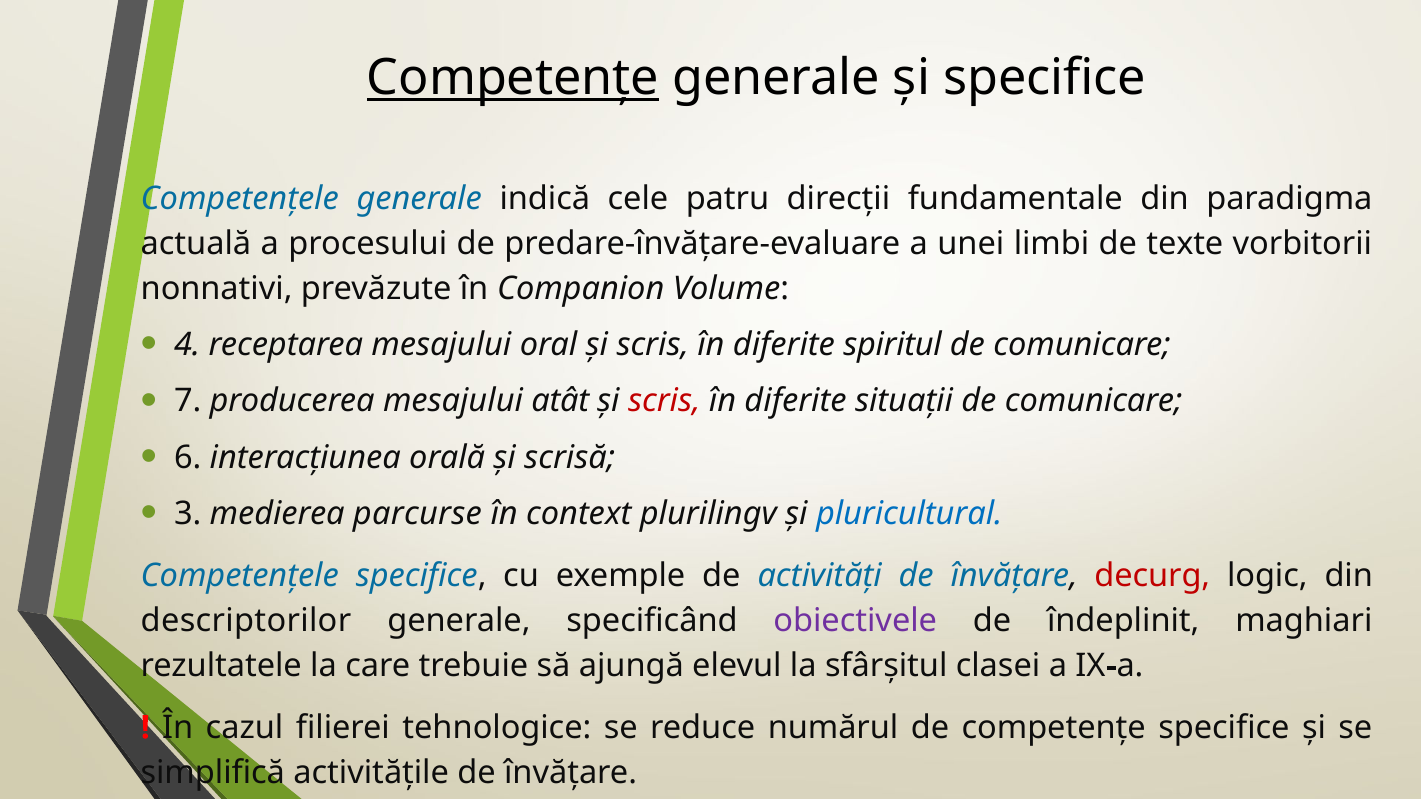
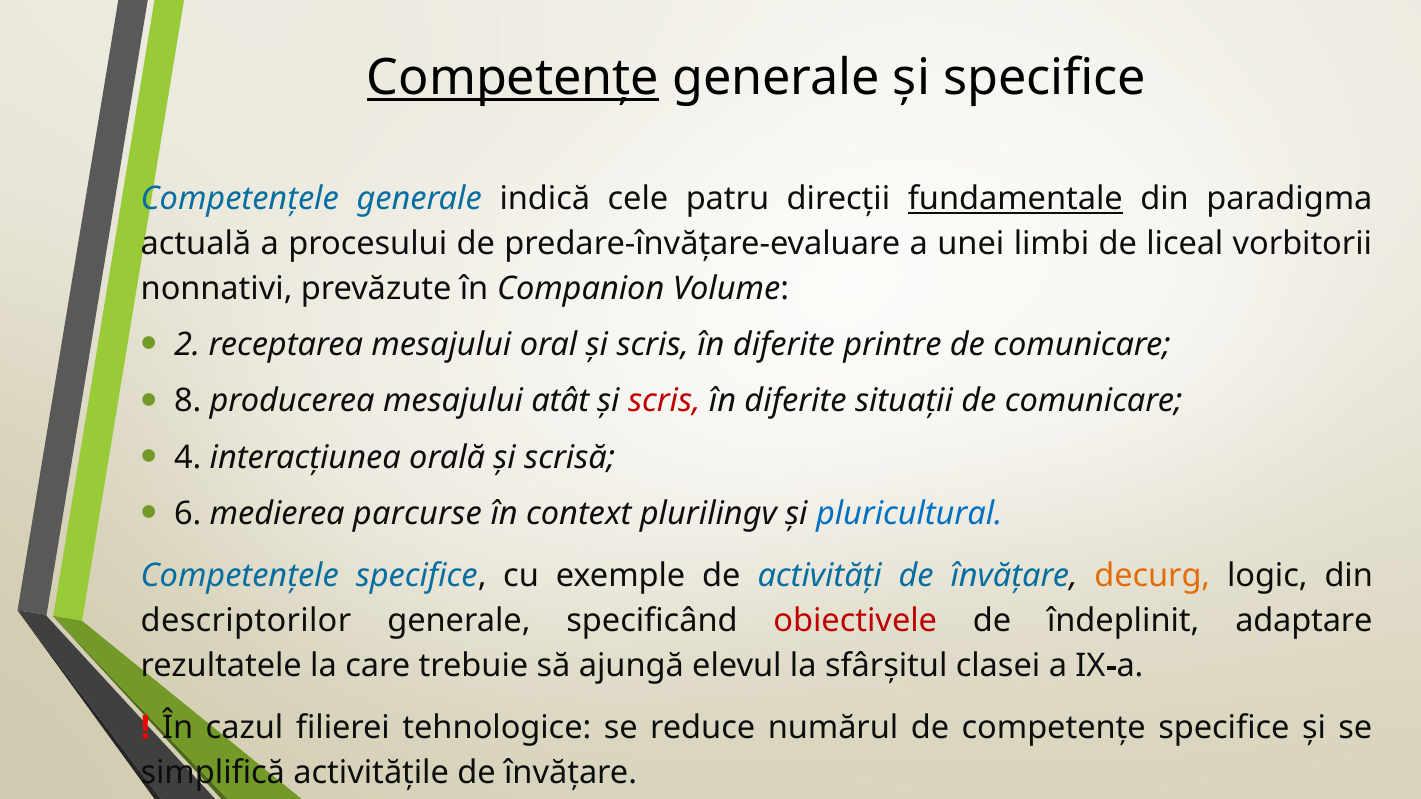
fundamentale underline: none -> present
texte: texte -> liceal
4: 4 -> 2
spiritul: spiritul -> printre
7: 7 -> 8
6: 6 -> 4
3: 3 -> 6
decurg colour: red -> orange
obiectivele colour: purple -> red
maghiari: maghiari -> adaptare
